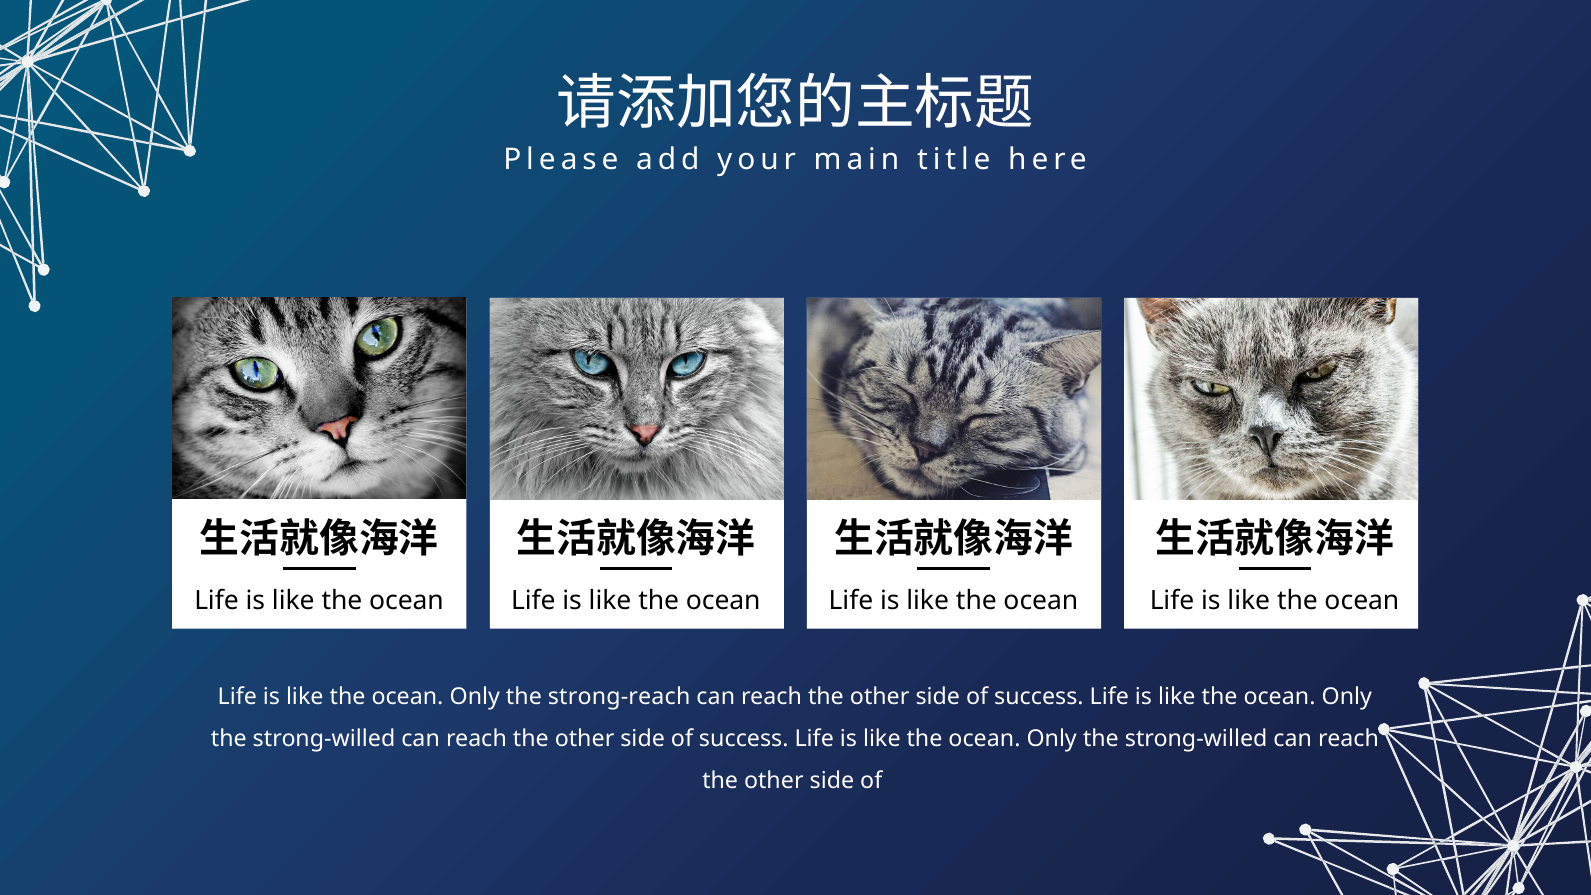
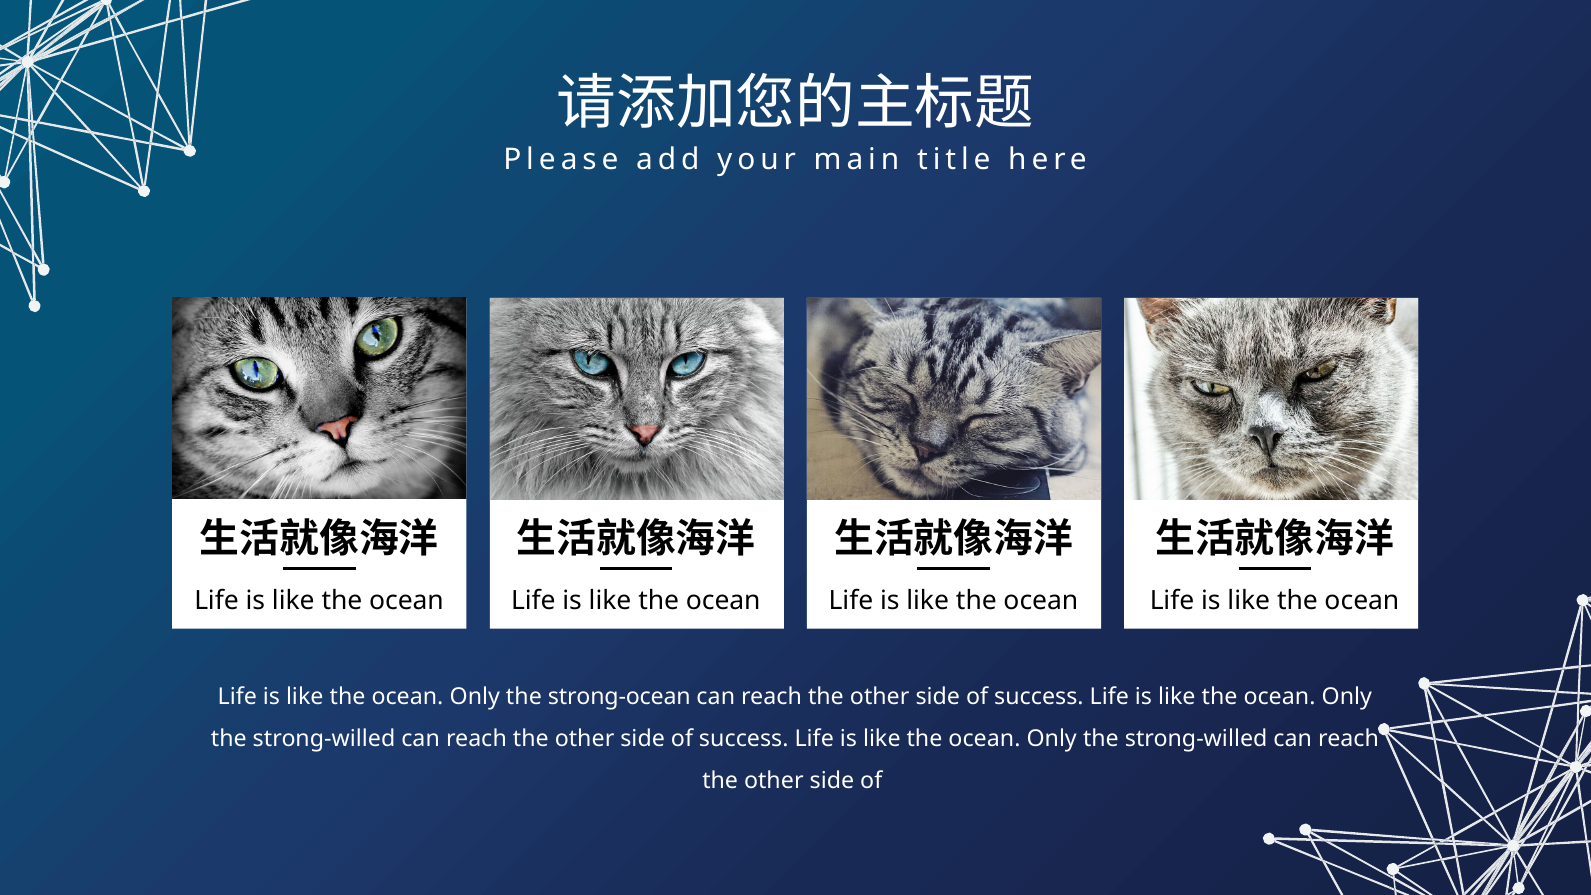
strong-reach: strong-reach -> strong-ocean
